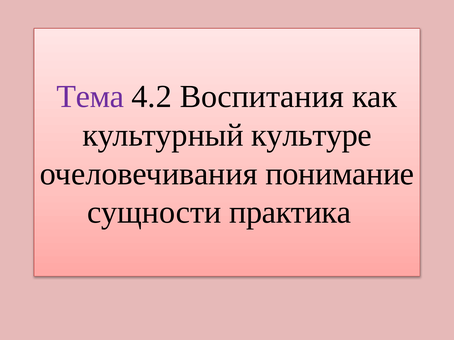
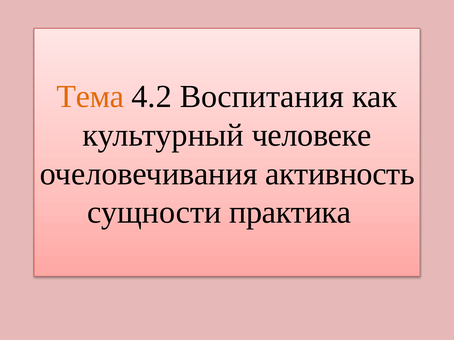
Тема colour: purple -> orange
культуре: культуре -> человеке
понимание: понимание -> активность
